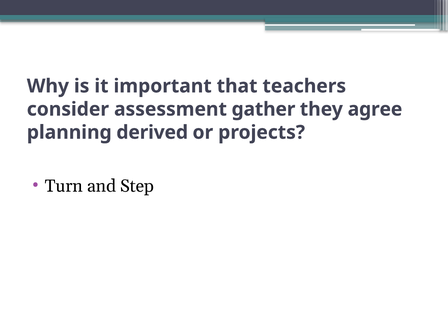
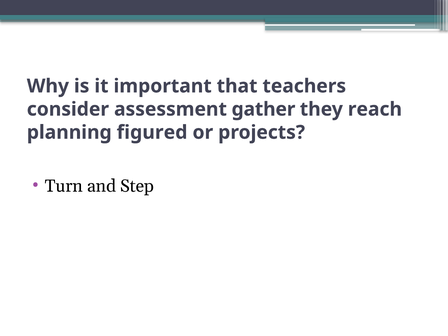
agree: agree -> reach
derived: derived -> figured
